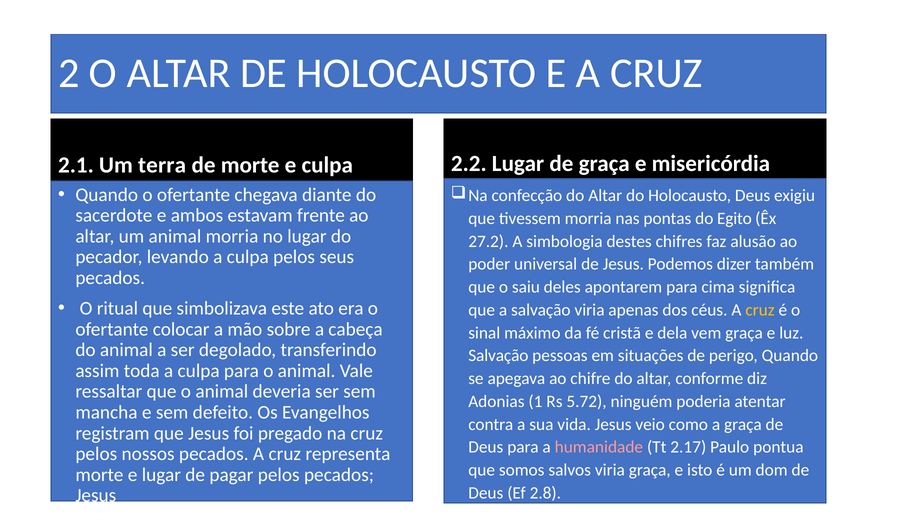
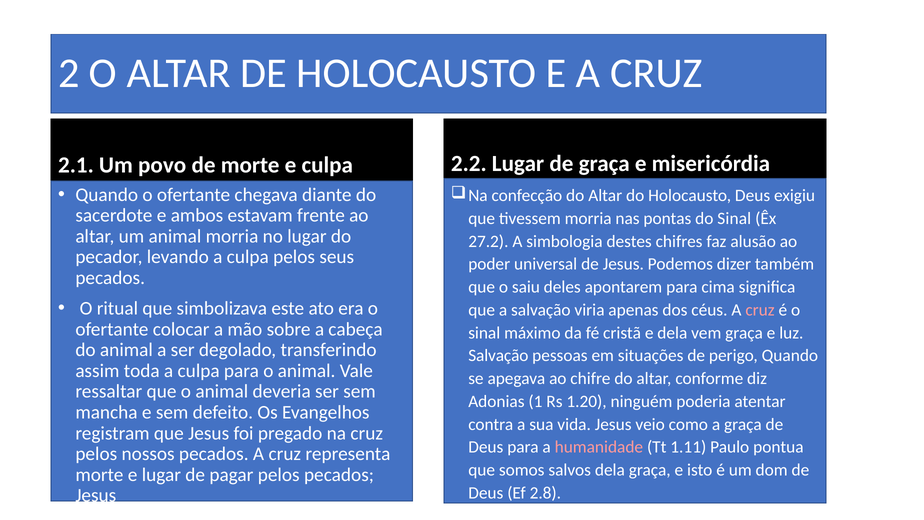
terra: terra -> povo
do Egito: Egito -> Sinal
cruz at (760, 310) colour: yellow -> pink
5.72: 5.72 -> 1.20
2.17: 2.17 -> 1.11
salvos viria: viria -> dela
